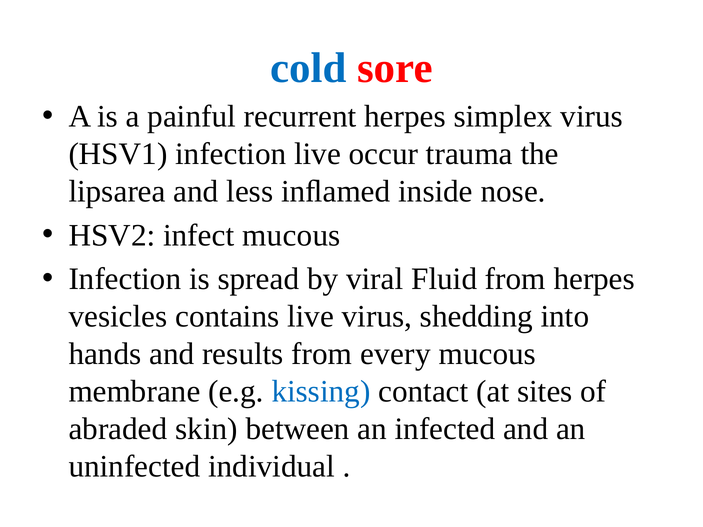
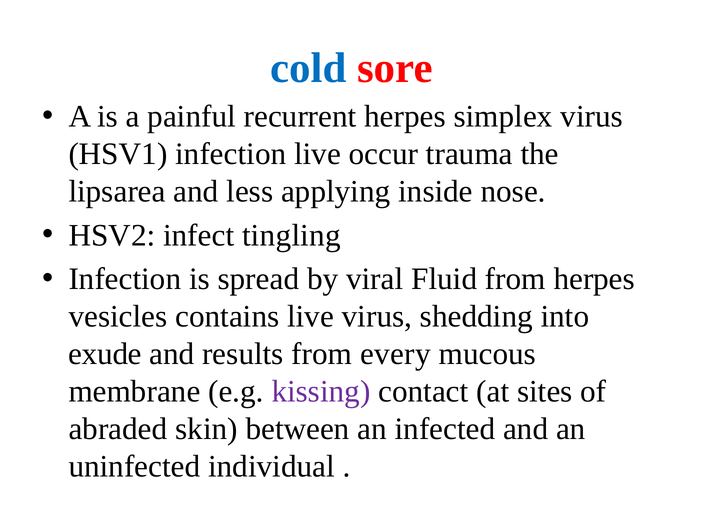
inﬂamed: inﬂamed -> applying
infect mucous: mucous -> tingling
hands: hands -> exude
kissing colour: blue -> purple
